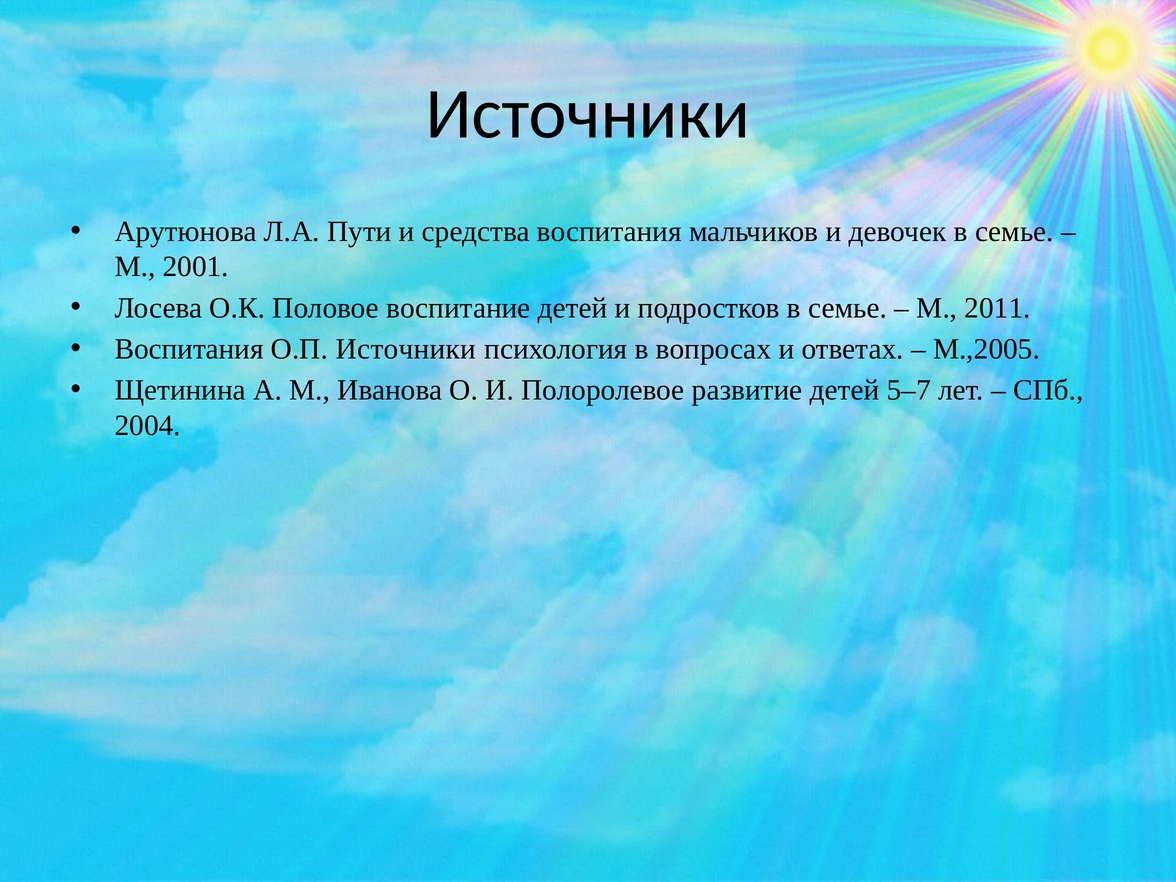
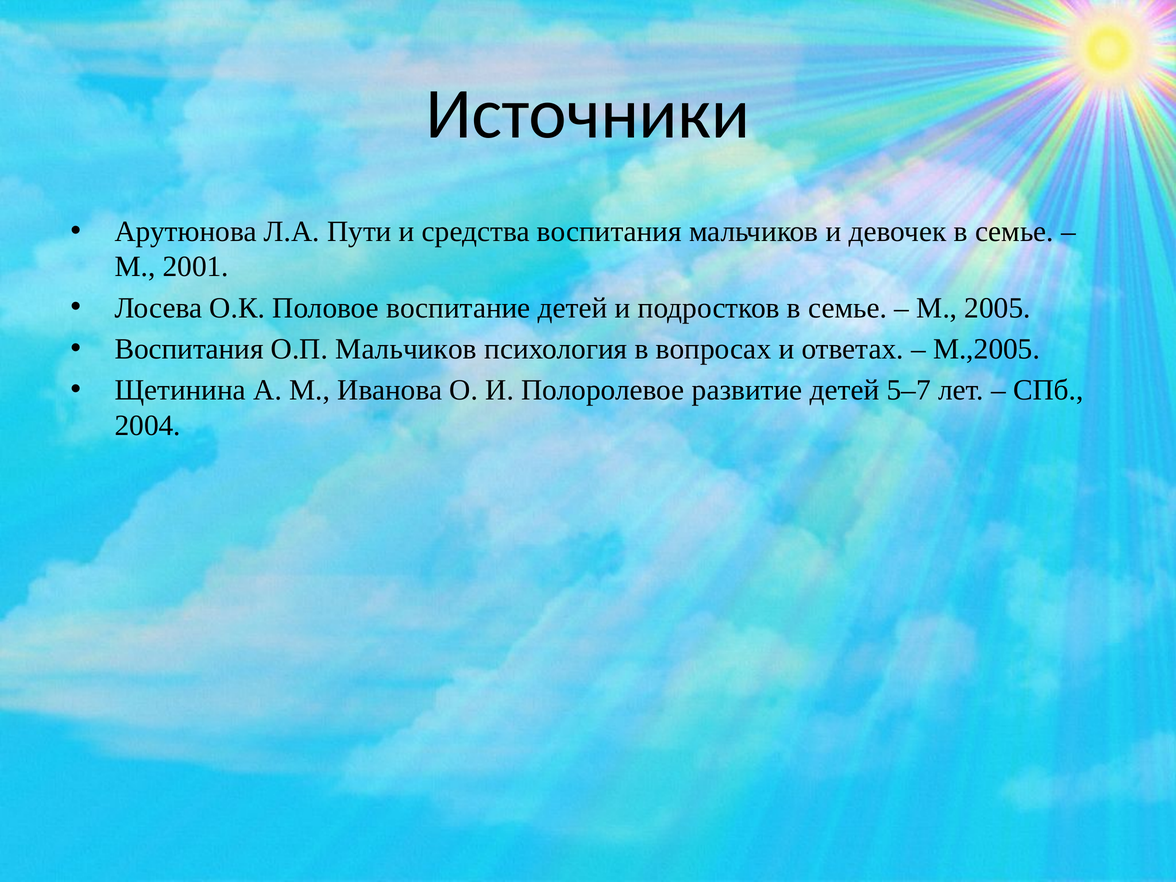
2011: 2011 -> 2005
О.П Источники: Источники -> Мальчиков
